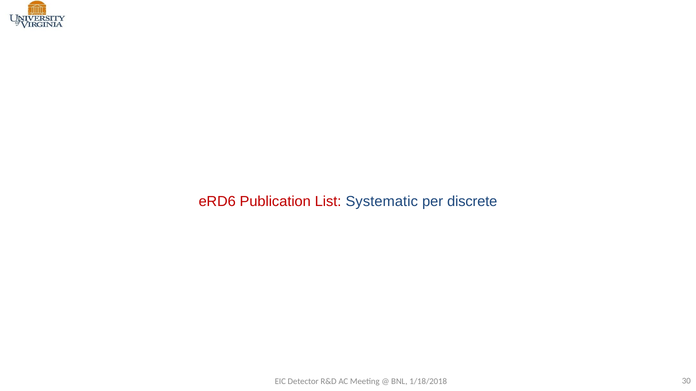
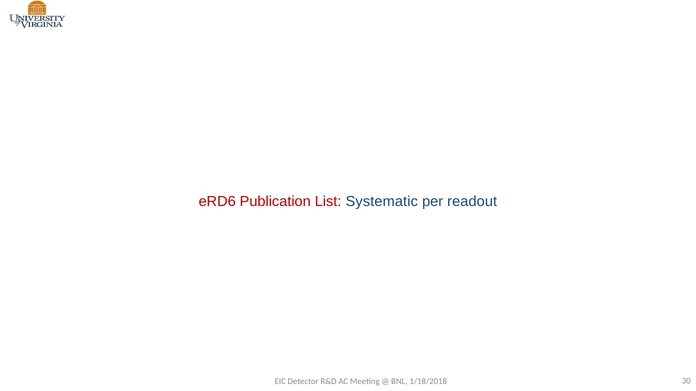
discrete: discrete -> readout
